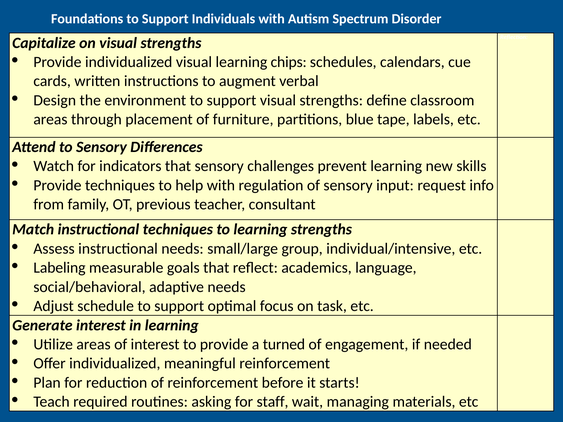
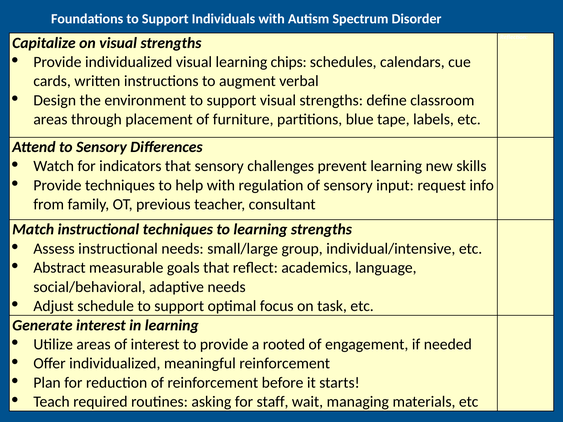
Labeling: Labeling -> Abstract
turned: turned -> rooted
